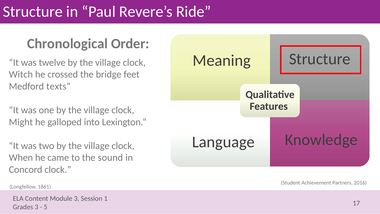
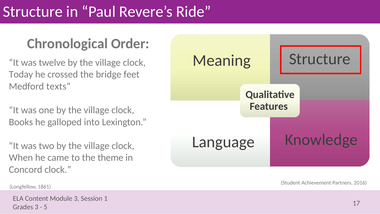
Witch: Witch -> Today
Might: Might -> Books
sound: sound -> theme
